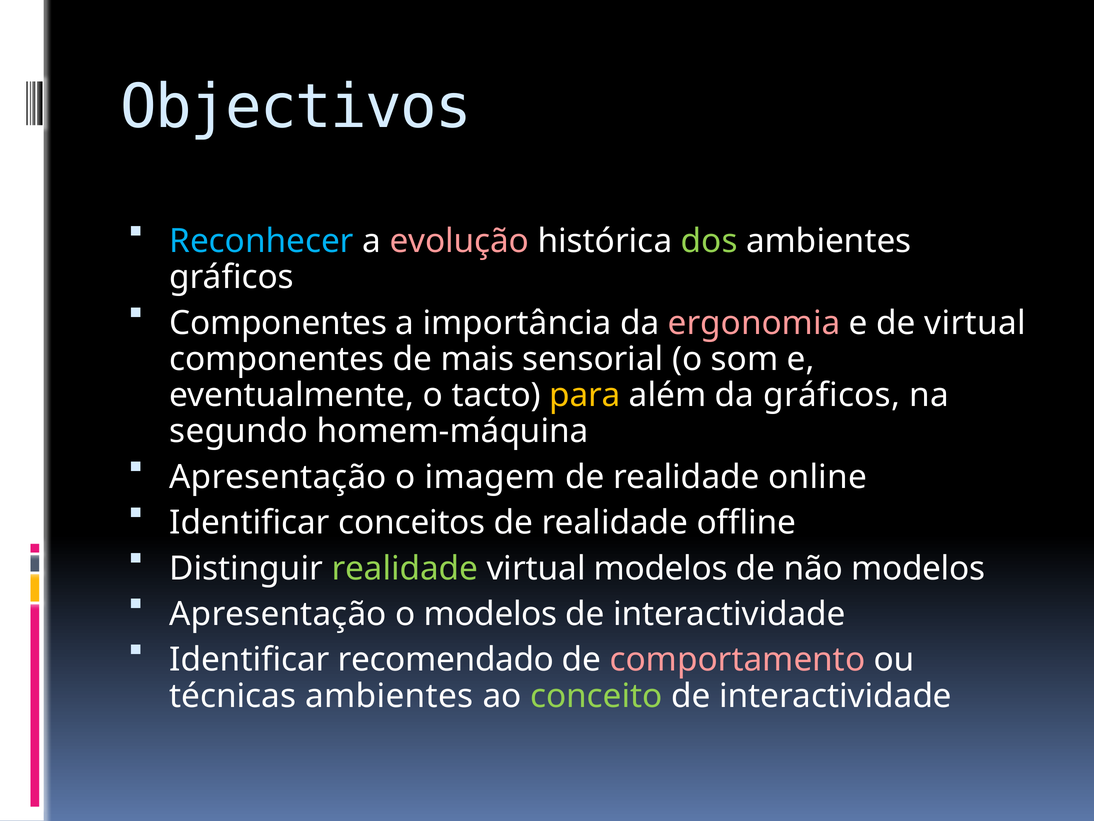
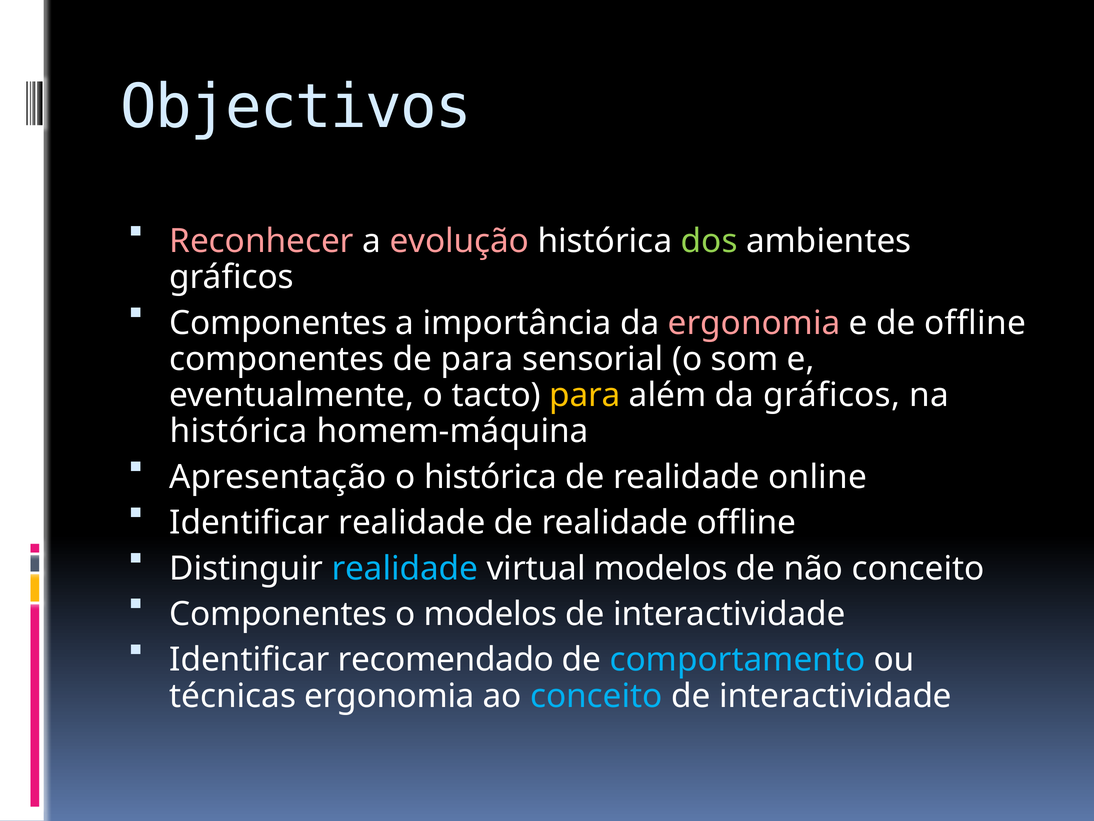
Reconhecer colour: light blue -> pink
de virtual: virtual -> offline
de mais: mais -> para
segundo at (239, 431): segundo -> histórica
o imagem: imagem -> histórica
Identificar conceitos: conceitos -> realidade
realidade at (405, 568) colour: light green -> light blue
não modelos: modelos -> conceito
Apresentação at (278, 614): Apresentação -> Componentes
comportamento colour: pink -> light blue
técnicas ambientes: ambientes -> ergonomia
conceito at (596, 696) colour: light green -> light blue
